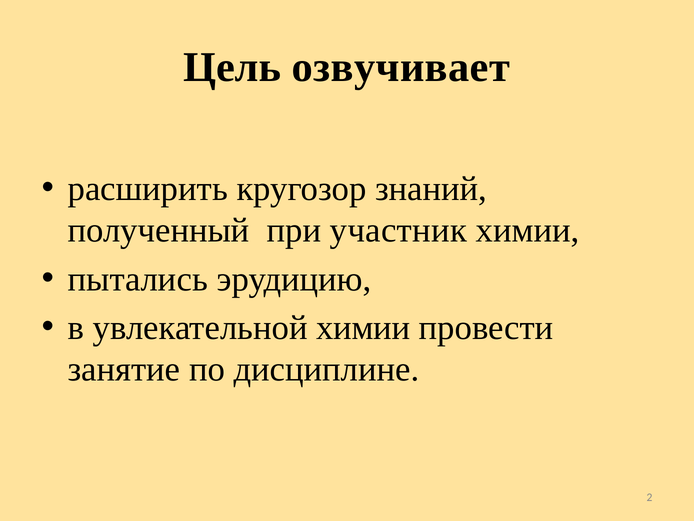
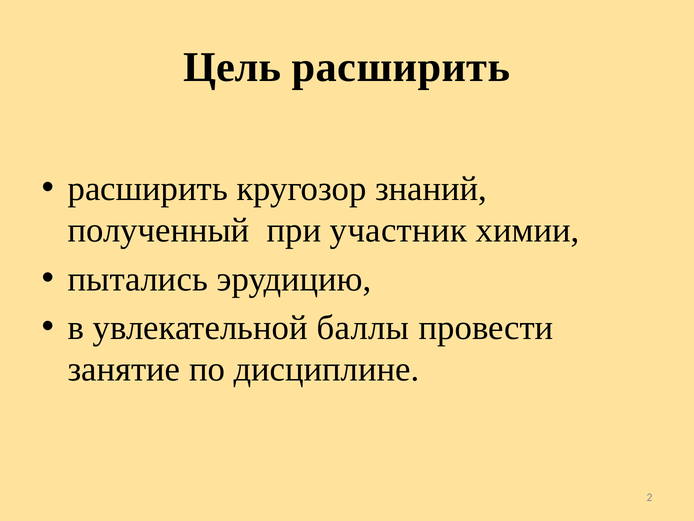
Цель озвучивает: озвучивает -> расширить
увлекательной химии: химии -> баллы
